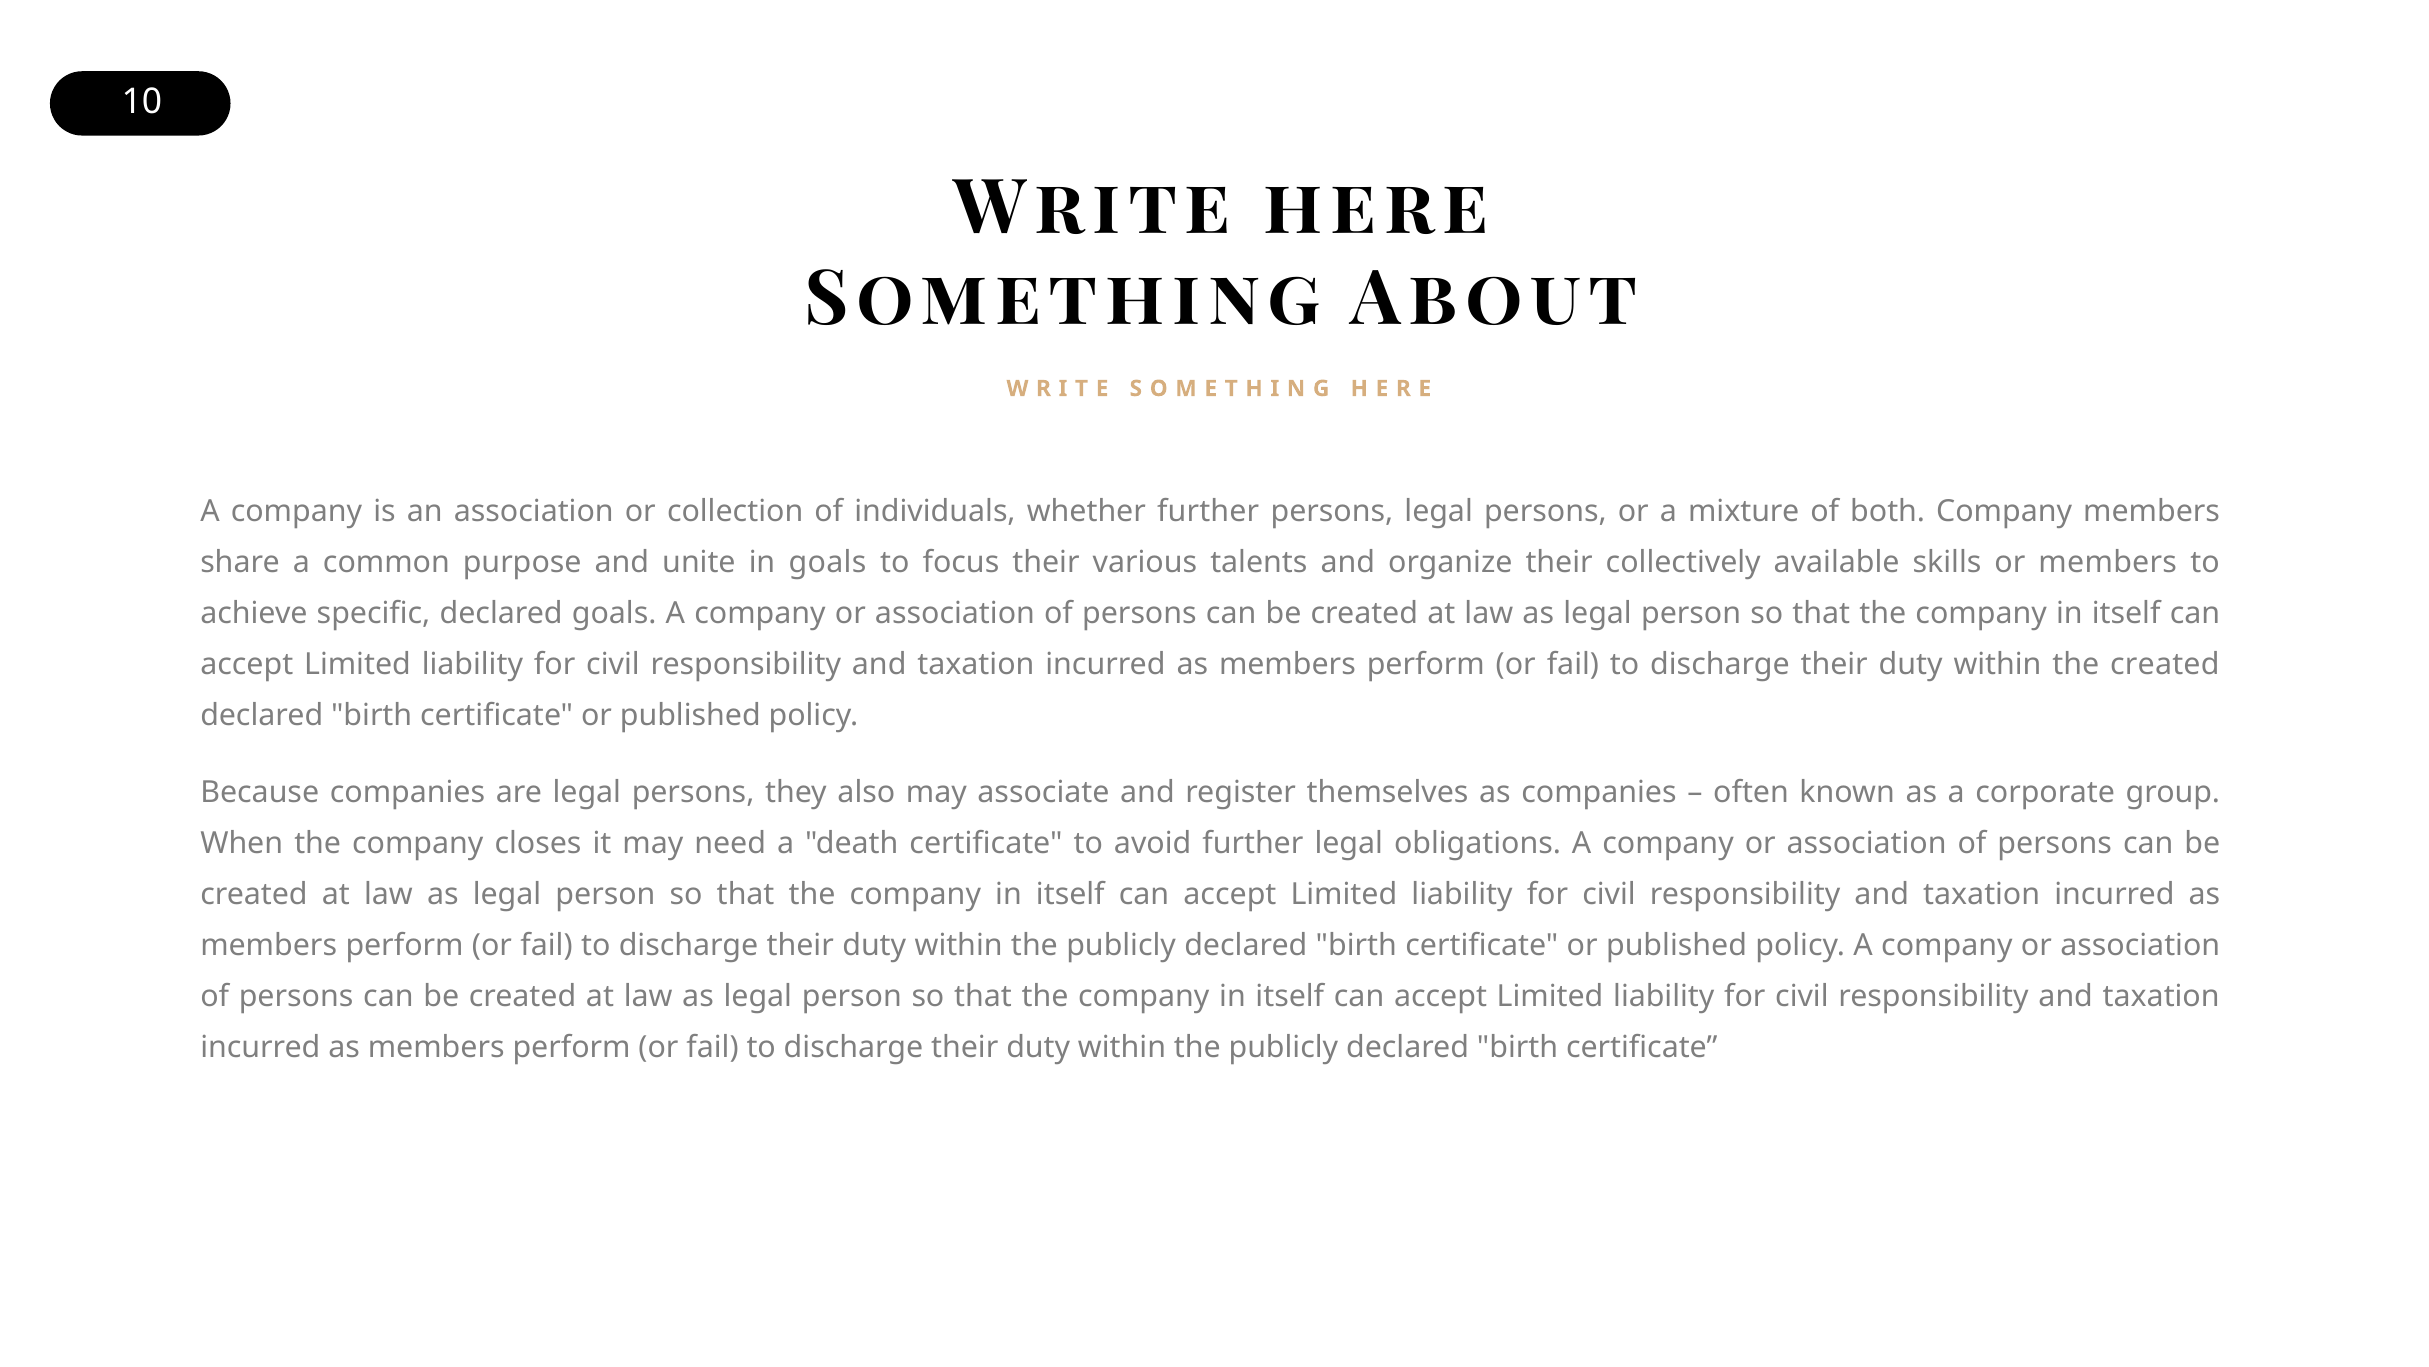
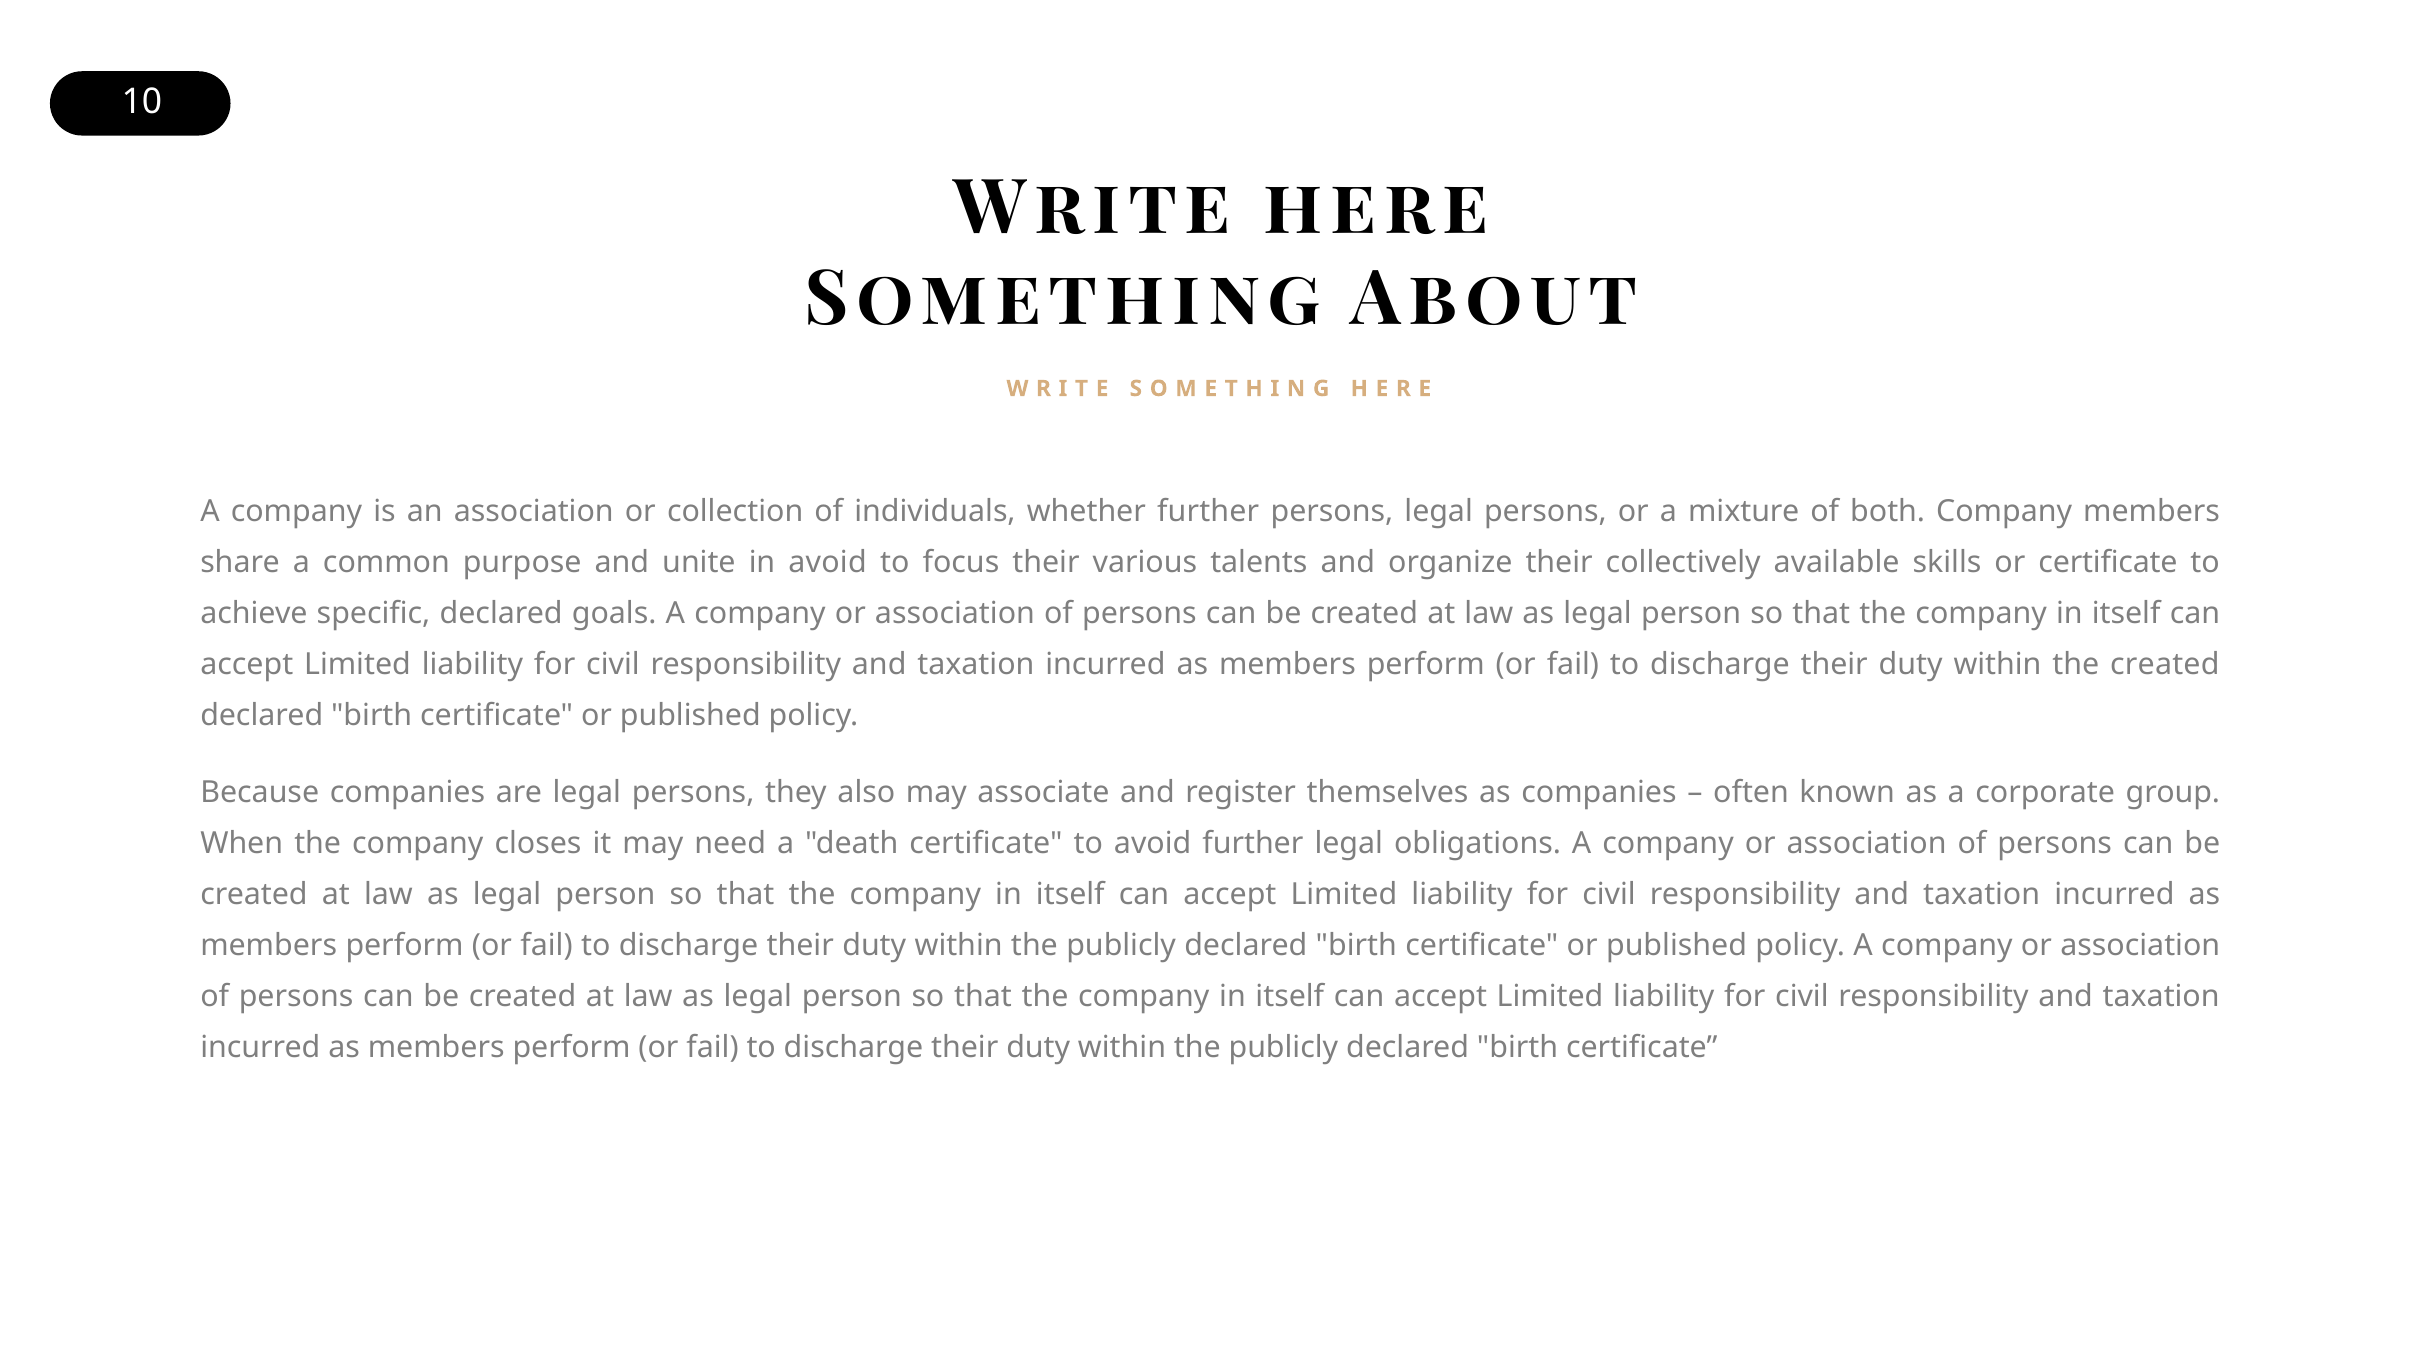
in goals: goals -> avoid
or members: members -> certificate
